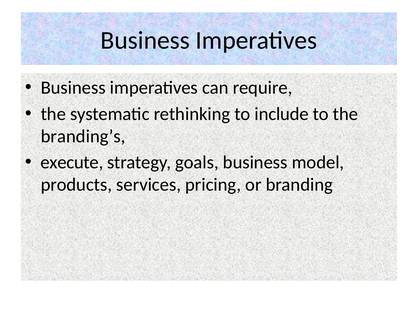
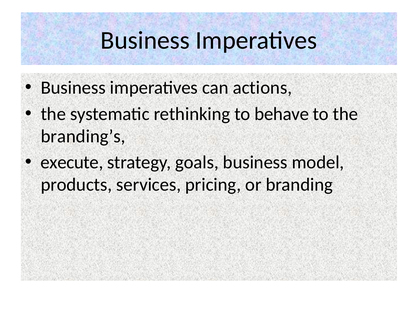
require: require -> actions
include: include -> behave
